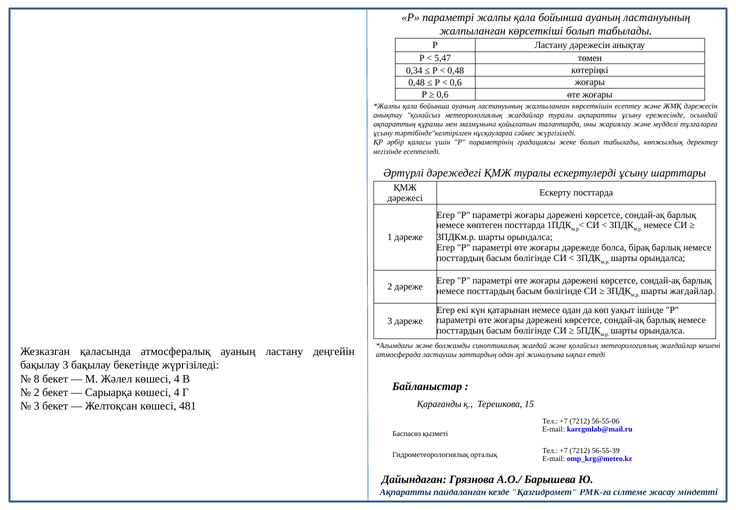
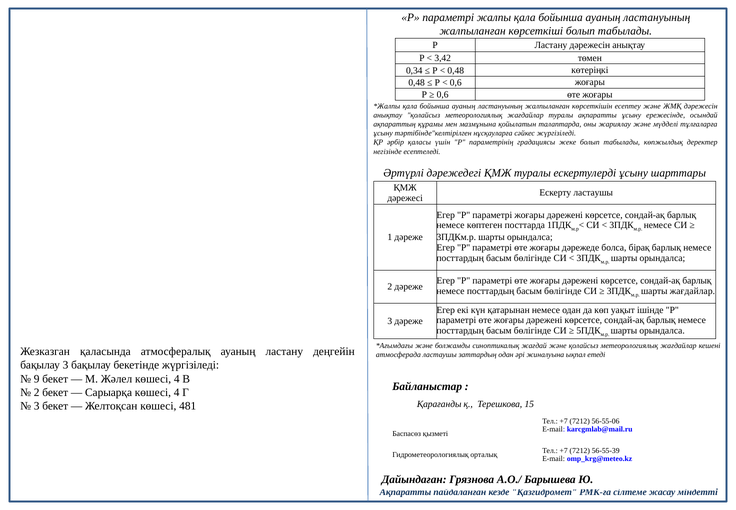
5,47: 5,47 -> 3,42
Ескерту посттарда: посттарда -> ластаушы
8: 8 -> 9
